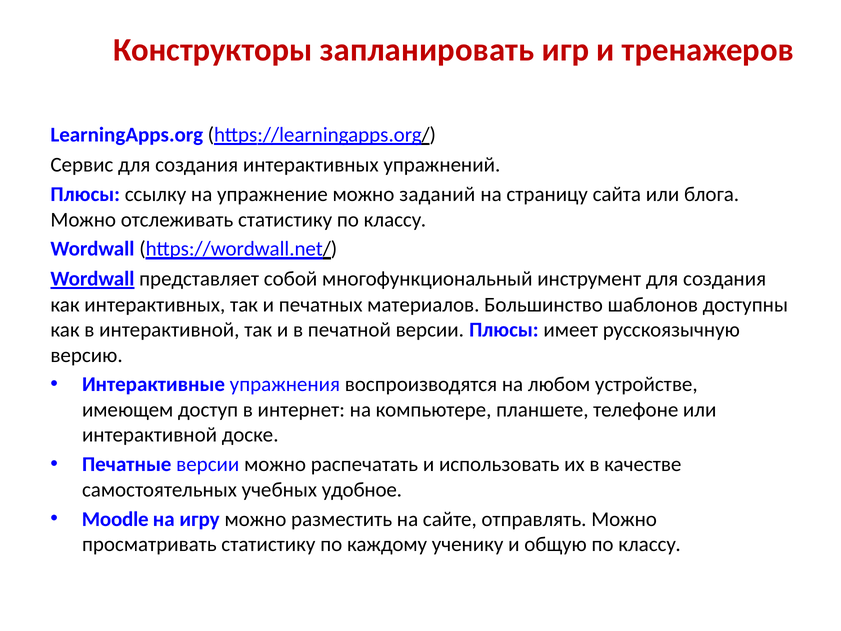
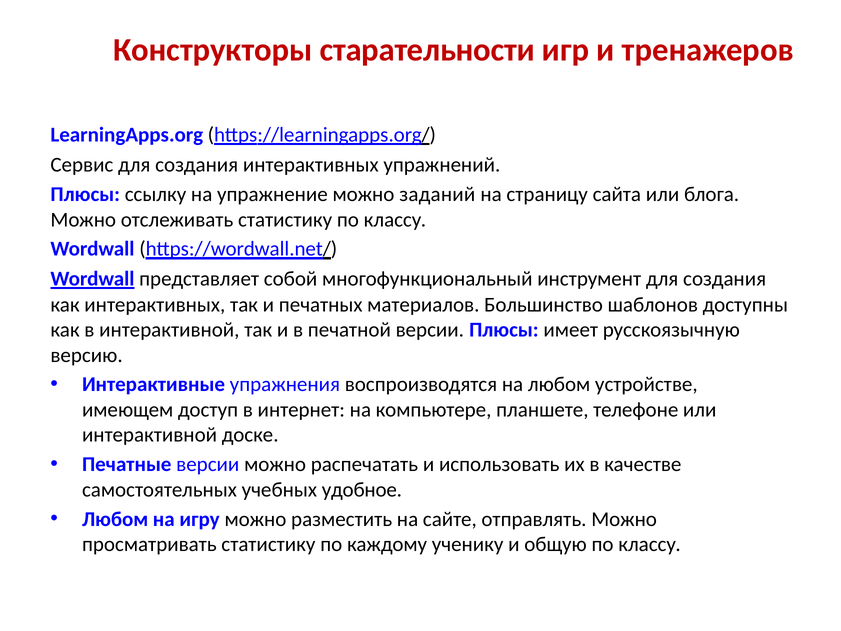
запланировать: запланировать -> старательности
Moodle at (115, 519): Moodle -> Любом
